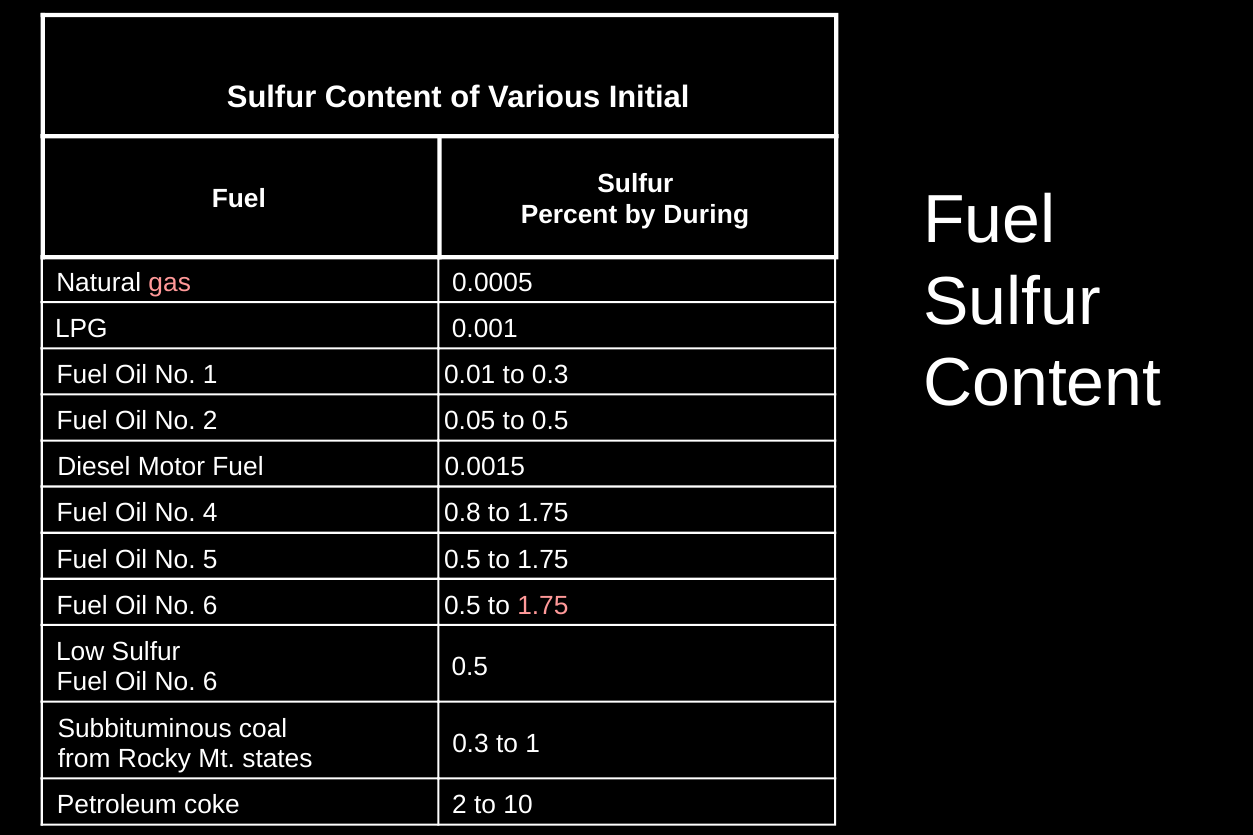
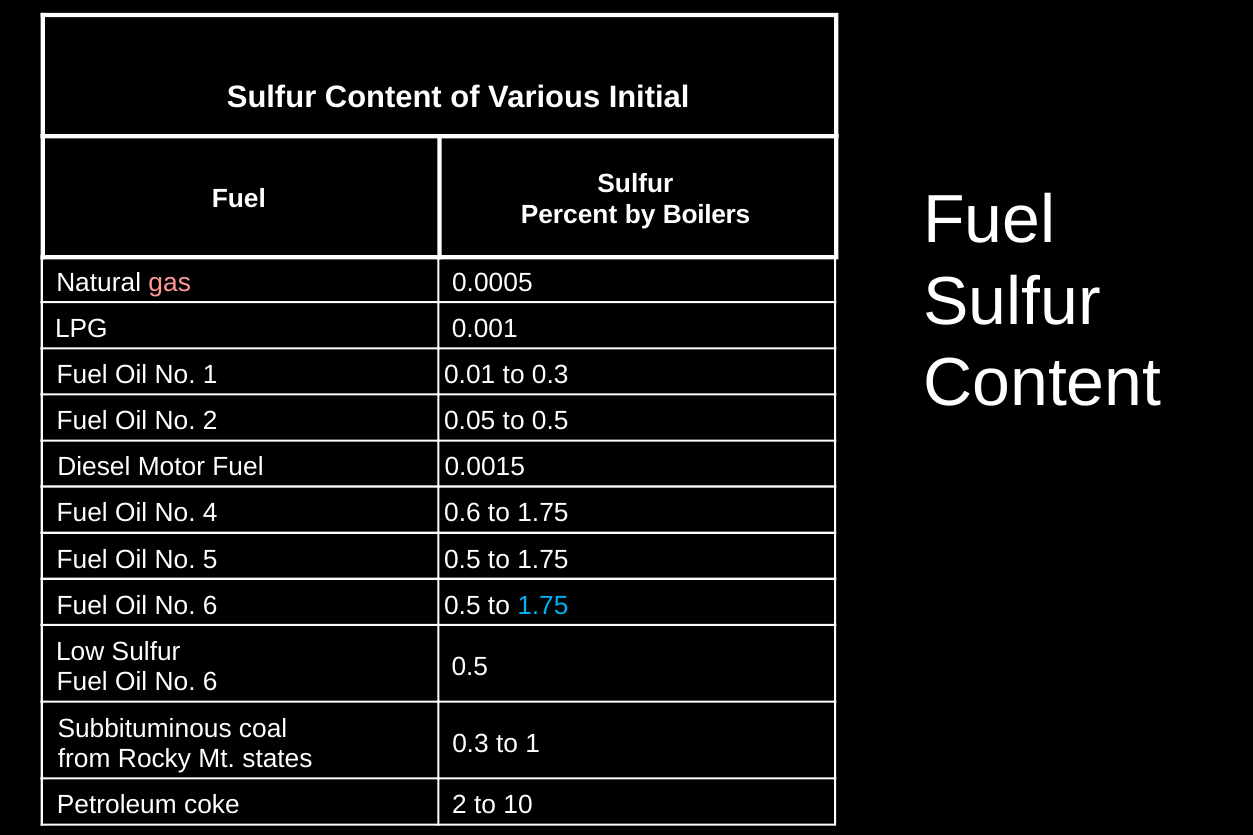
During: During -> Boilers
0.8: 0.8 -> 0.6
1.75 at (543, 606) colour: pink -> light blue
